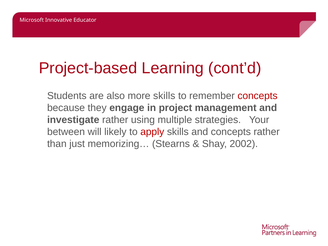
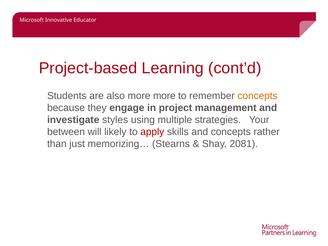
more skills: skills -> more
concepts at (258, 96) colour: red -> orange
investigate rather: rather -> styles
2002: 2002 -> 2081
